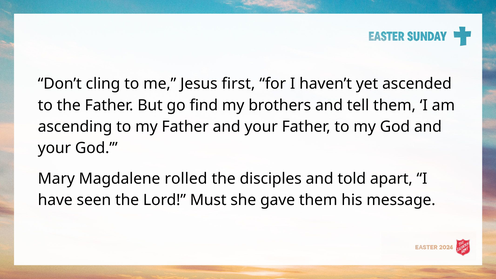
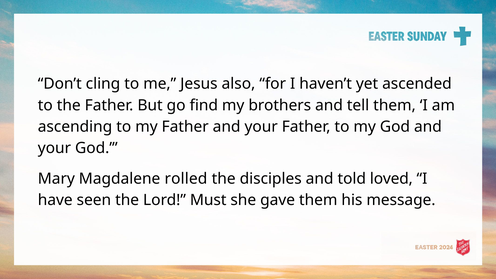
first: first -> also
apart: apart -> loved
